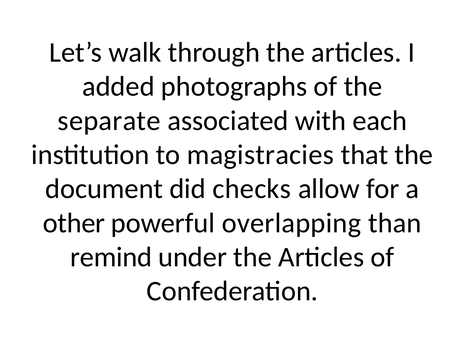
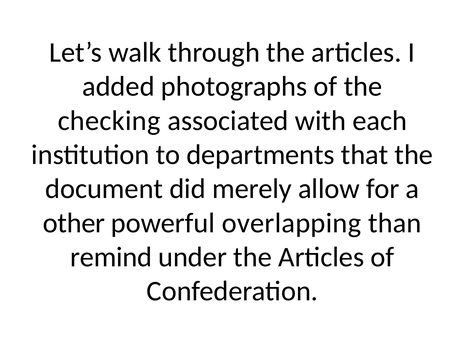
separate: separate -> checking
magistracies: magistracies -> departments
checks: checks -> merely
